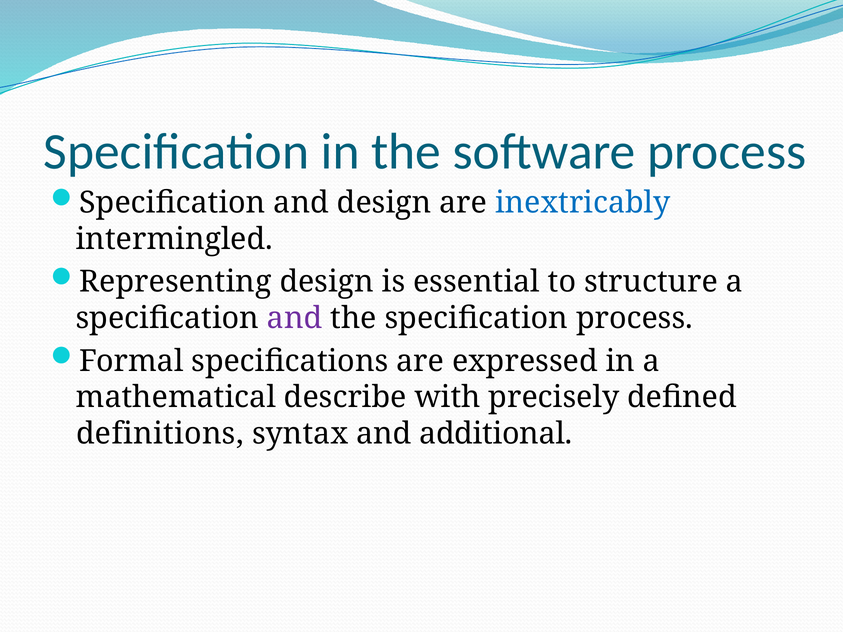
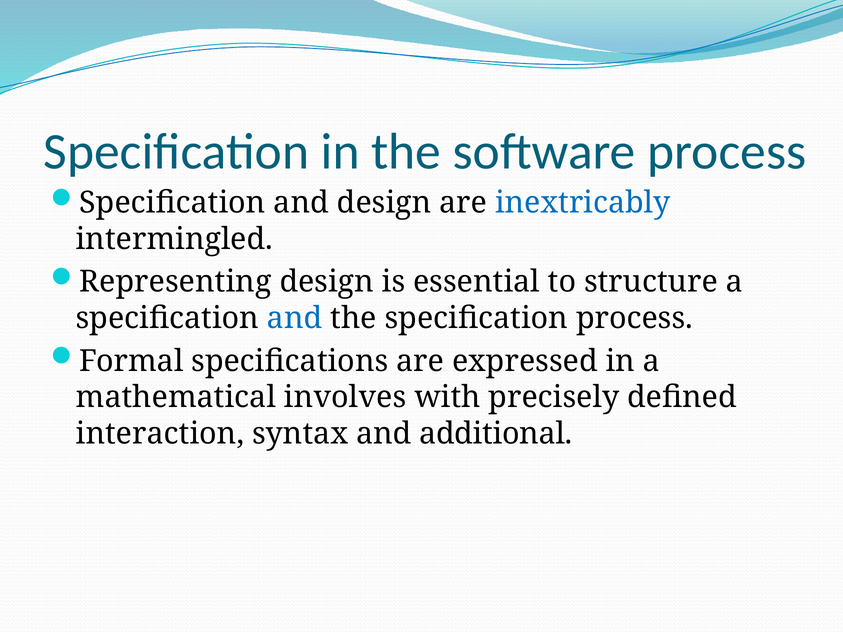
and at (295, 319) colour: purple -> blue
describe: describe -> involves
definitions: definitions -> interaction
